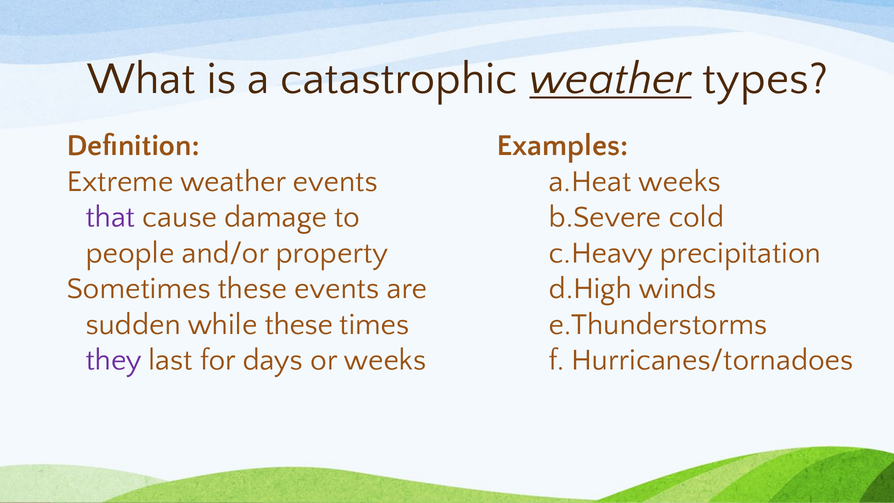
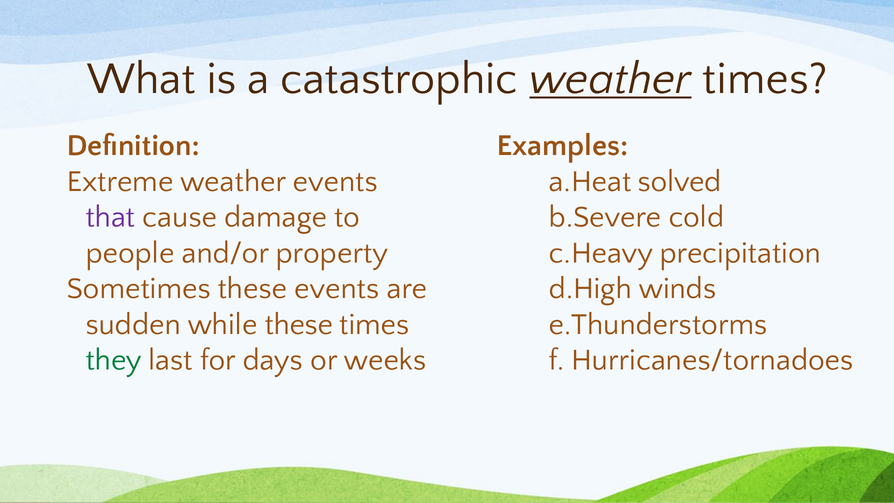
weather types: types -> times
weeks at (680, 181): weeks -> solved
they colour: purple -> green
